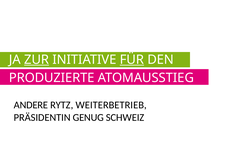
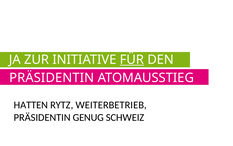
ZUR underline: present -> none
PRODUZIERTE at (52, 78): PRODUZIERTE -> PRÄSIDENTIN
ANDERE: ANDERE -> HATTEN
